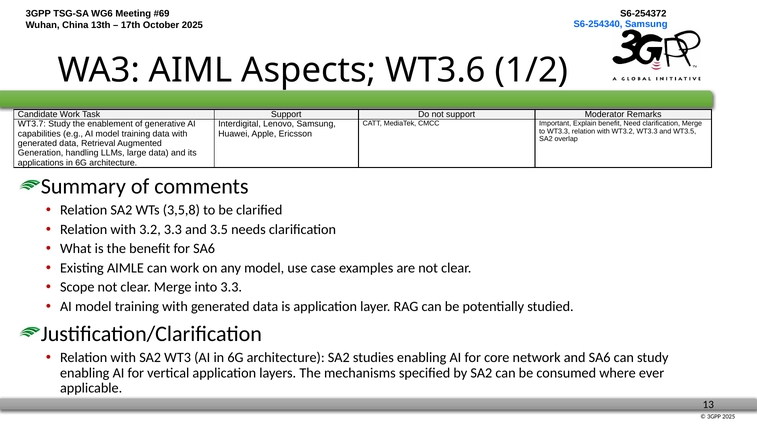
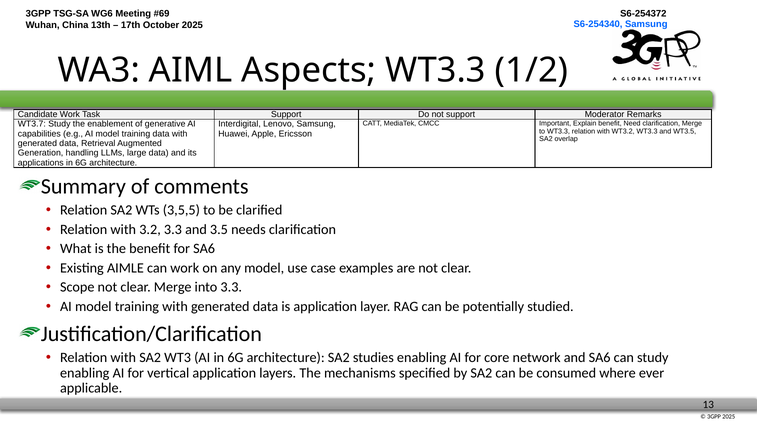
Aspects WT3.6: WT3.6 -> WT3.3
3,5,8: 3,5,8 -> 3,5,5
